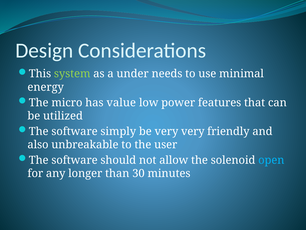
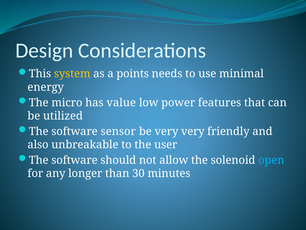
system colour: light green -> yellow
under: under -> points
simply: simply -> sensor
